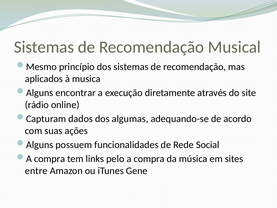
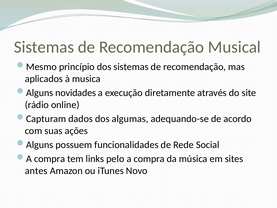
encontrar: encontrar -> novidades
entre: entre -> antes
Gene: Gene -> Novo
